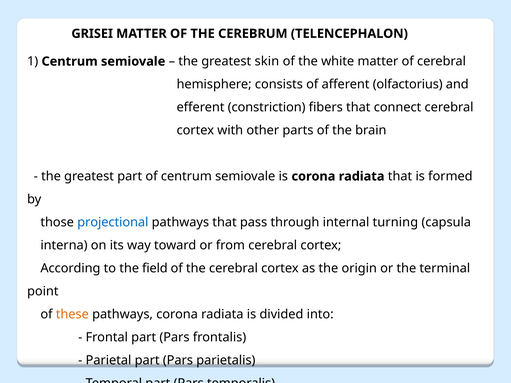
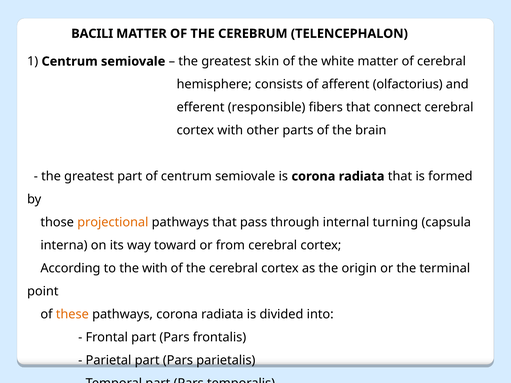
GRISEI: GRISEI -> BACILI
constriction: constriction -> responsible
projectional colour: blue -> orange
the field: field -> with
